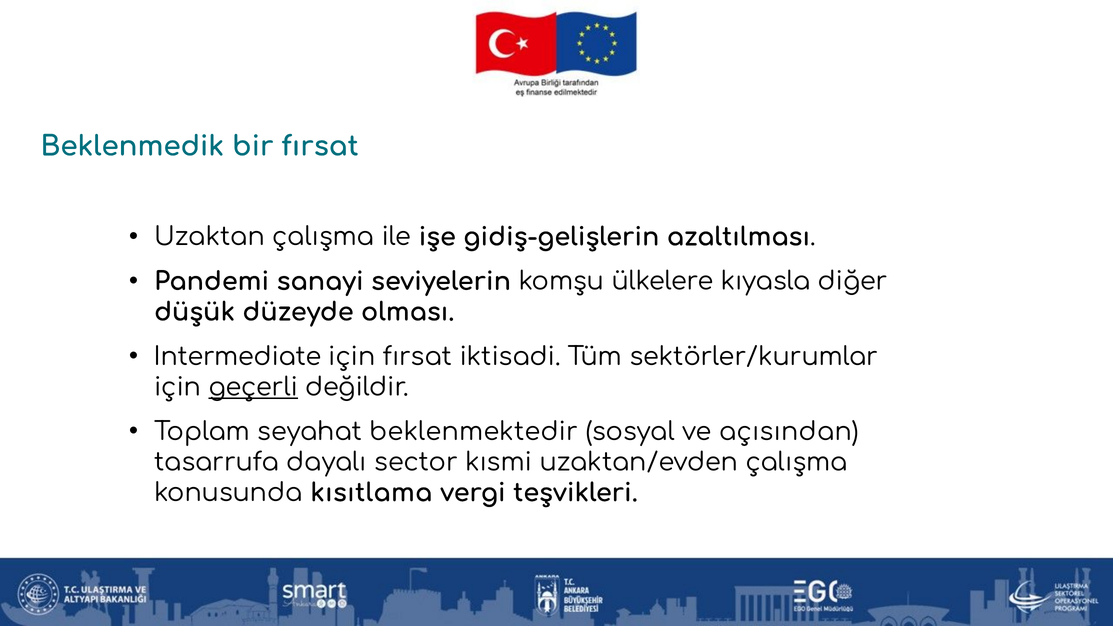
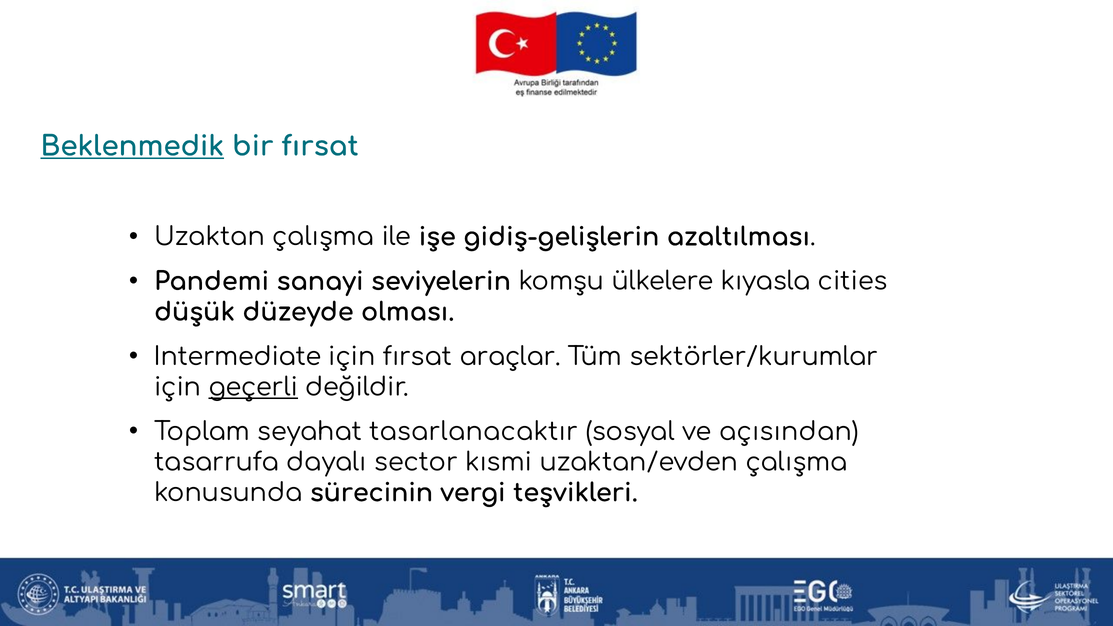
Beklenmedik underline: none -> present
diğer: diğer -> cities
iktisadi: iktisadi -> araçlar
beklenmektedir: beklenmektedir -> tasarlanacaktır
kısıtlama: kısıtlama -> sürecinin
